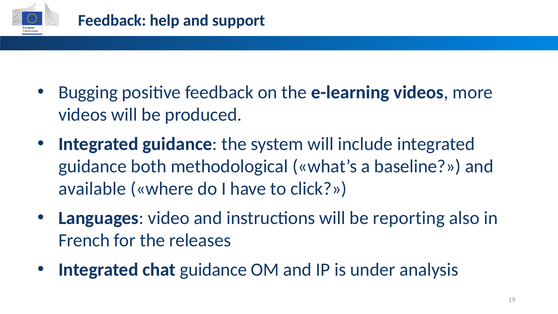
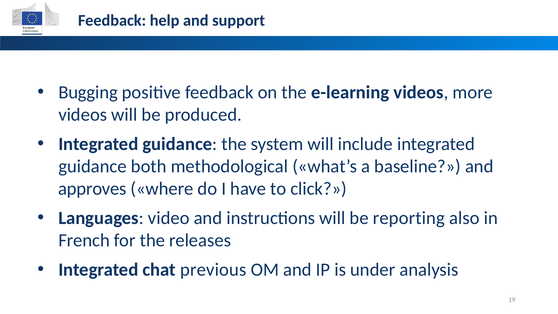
available: available -> approves
chat guidance: guidance -> previous
